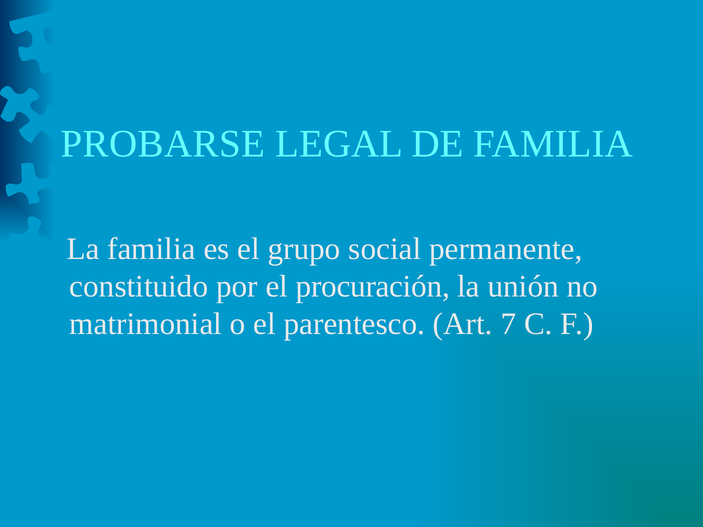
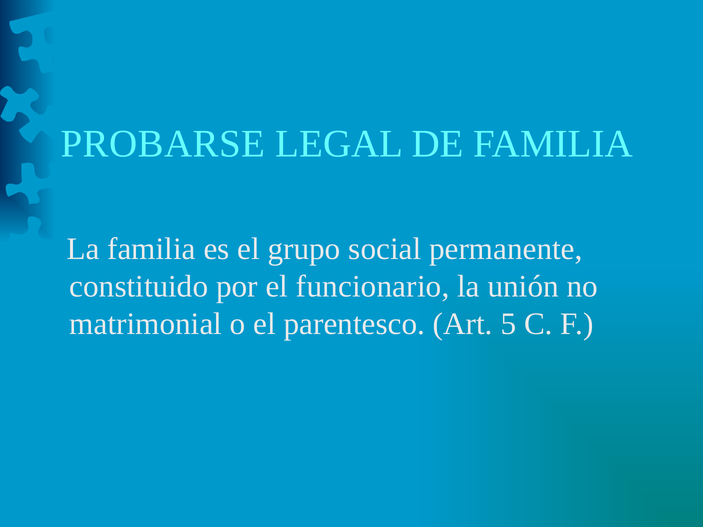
procuración: procuración -> funcionario
7: 7 -> 5
